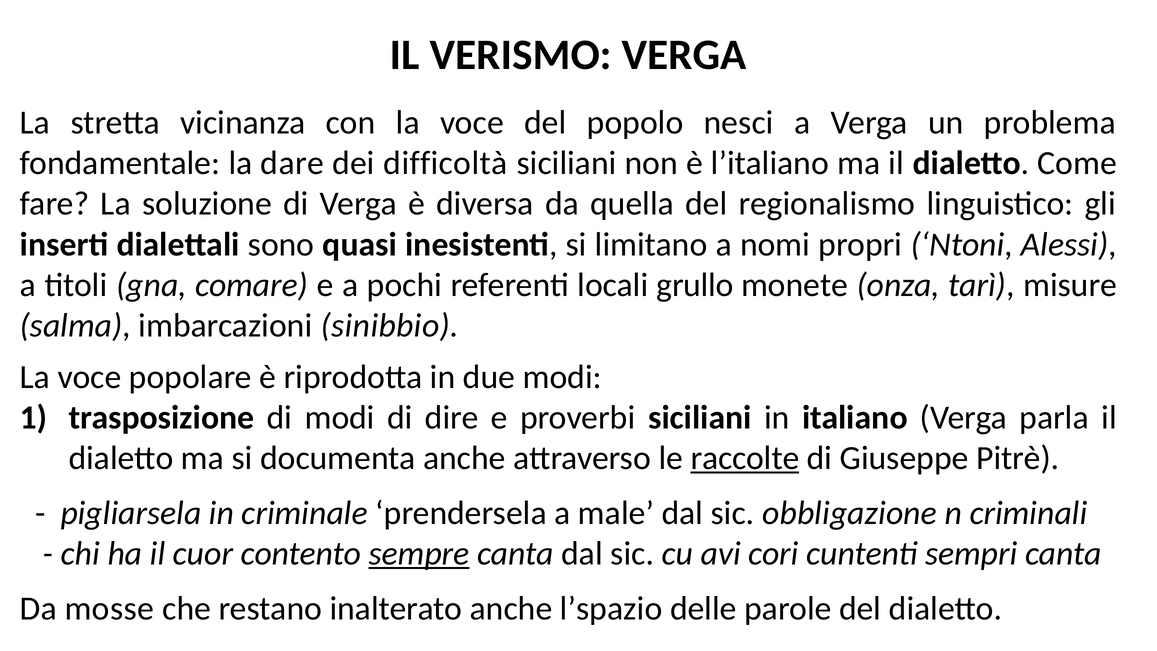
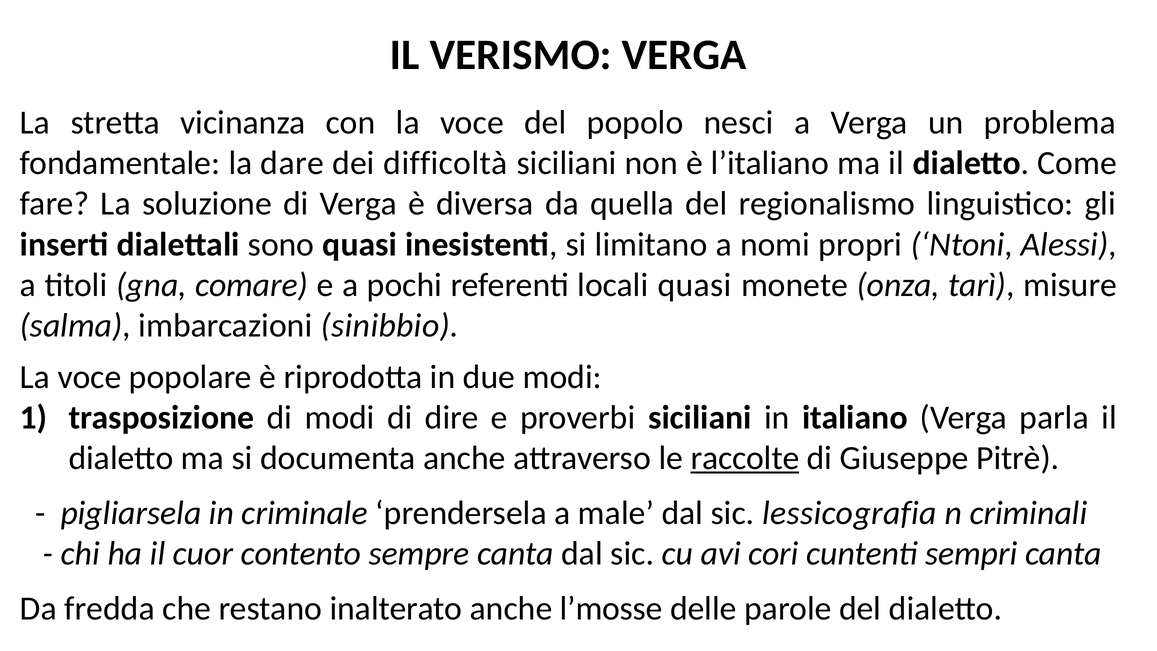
locali grullo: grullo -> quasi
obbligazione: obbligazione -> lessicografia
sempre underline: present -> none
mosse: mosse -> fredda
l’spazio: l’spazio -> l’mosse
